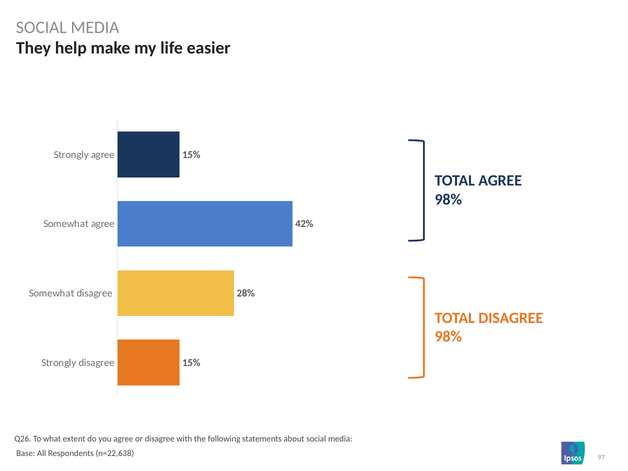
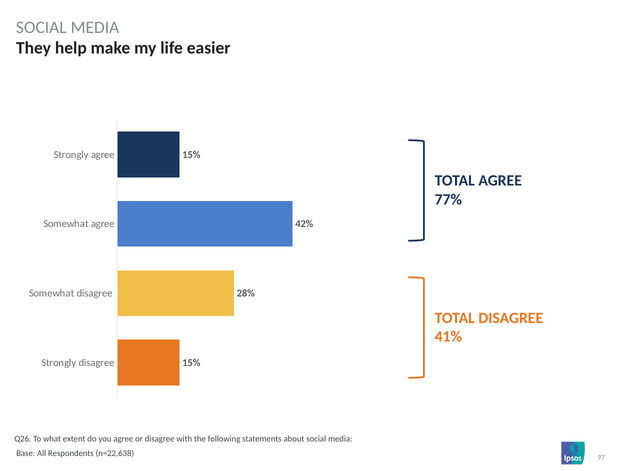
98% at (448, 200): 98% -> 77%
98% at (448, 337): 98% -> 41%
